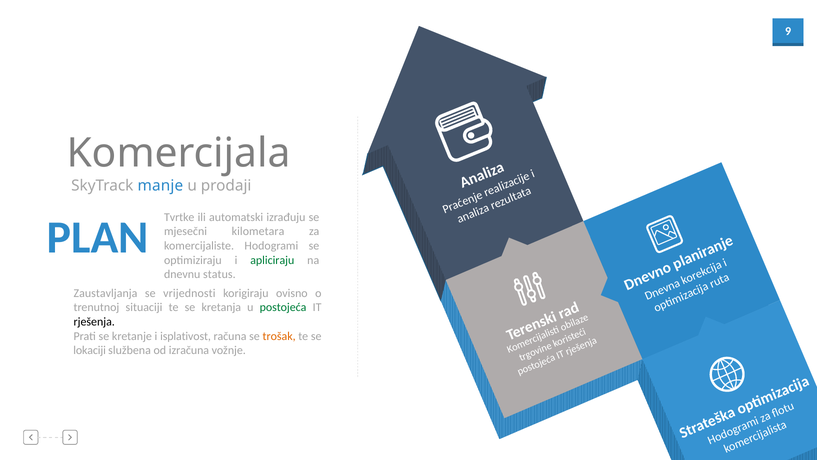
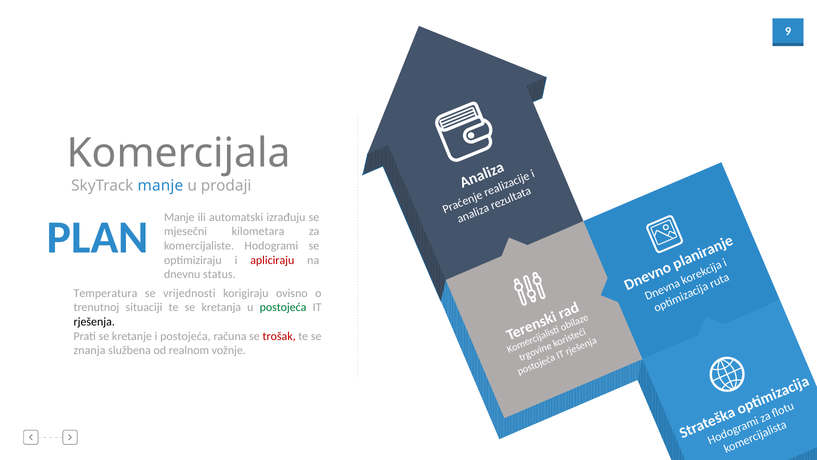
Tvrtke at (179, 217): Tvrtke -> Manje
apliciraju colour: green -> red
Zaustavljanja: Zaustavljanja -> Temperatura
i isplativost: isplativost -> postojeća
trošak colour: orange -> red
lokaciji: lokaciji -> znanja
izračuna: izračuna -> realnom
